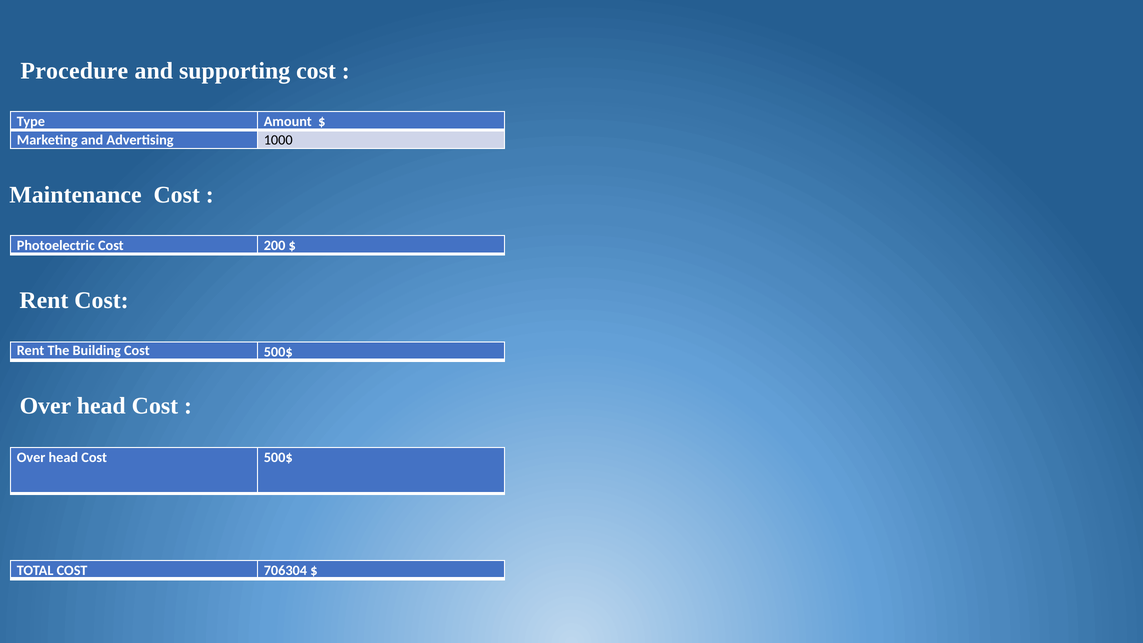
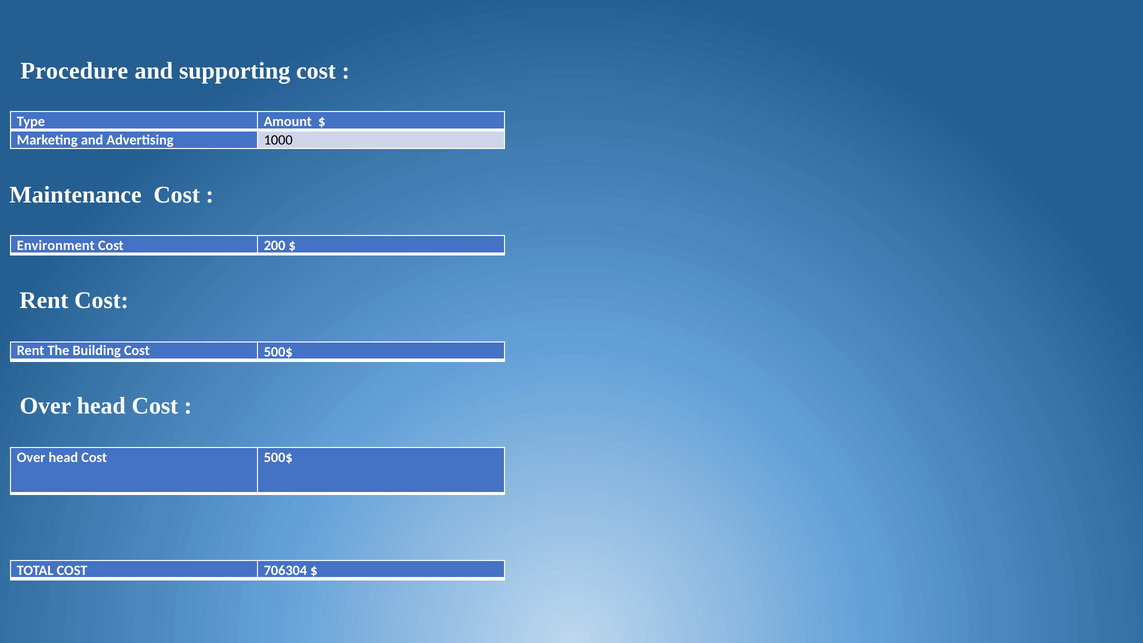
Photoelectric: Photoelectric -> Environment
